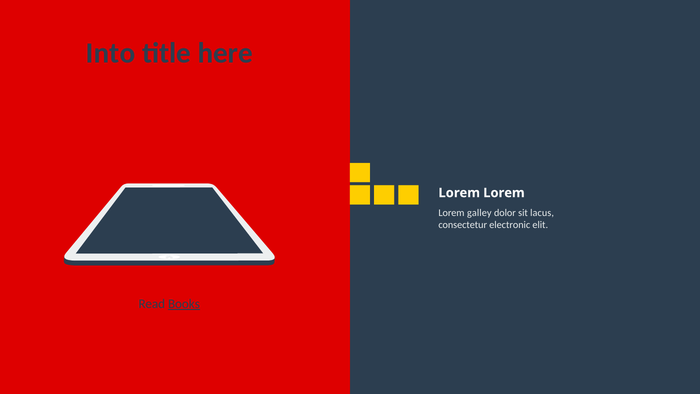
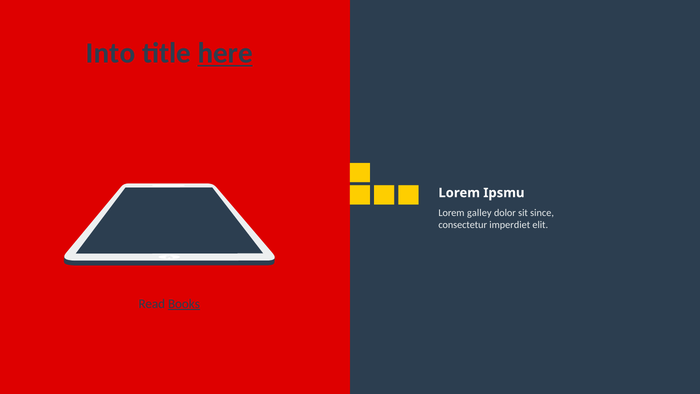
here underline: none -> present
Lorem Lorem: Lorem -> Ipsmu
lacus: lacus -> since
electronic: electronic -> imperdiet
